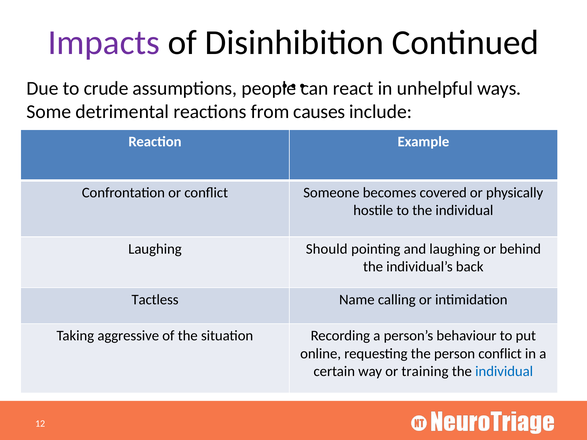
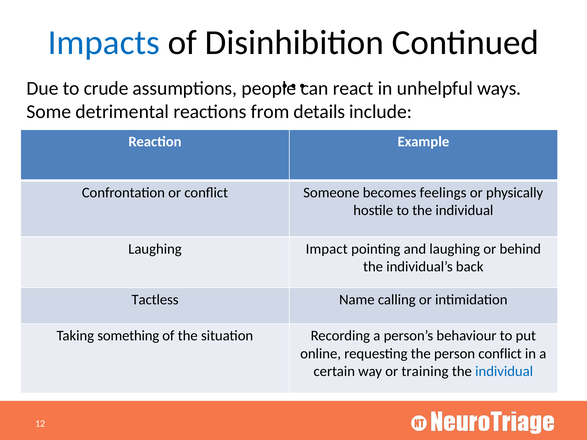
Impacts colour: purple -> blue
causes: causes -> details
covered: covered -> feelings
Should: Should -> Impact
aggressive: aggressive -> something
